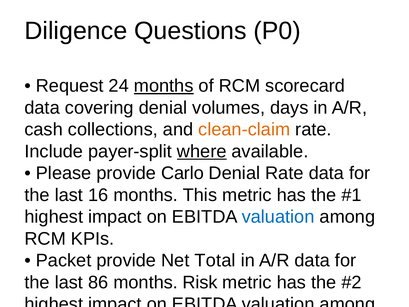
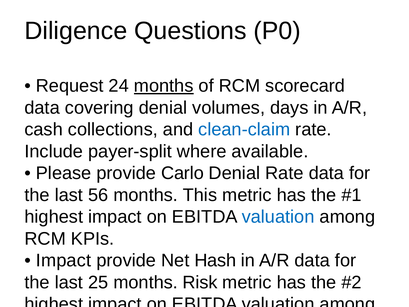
clean-claim colour: orange -> blue
where underline: present -> none
16: 16 -> 56
Packet at (64, 260): Packet -> Impact
Total: Total -> Hash
86: 86 -> 25
